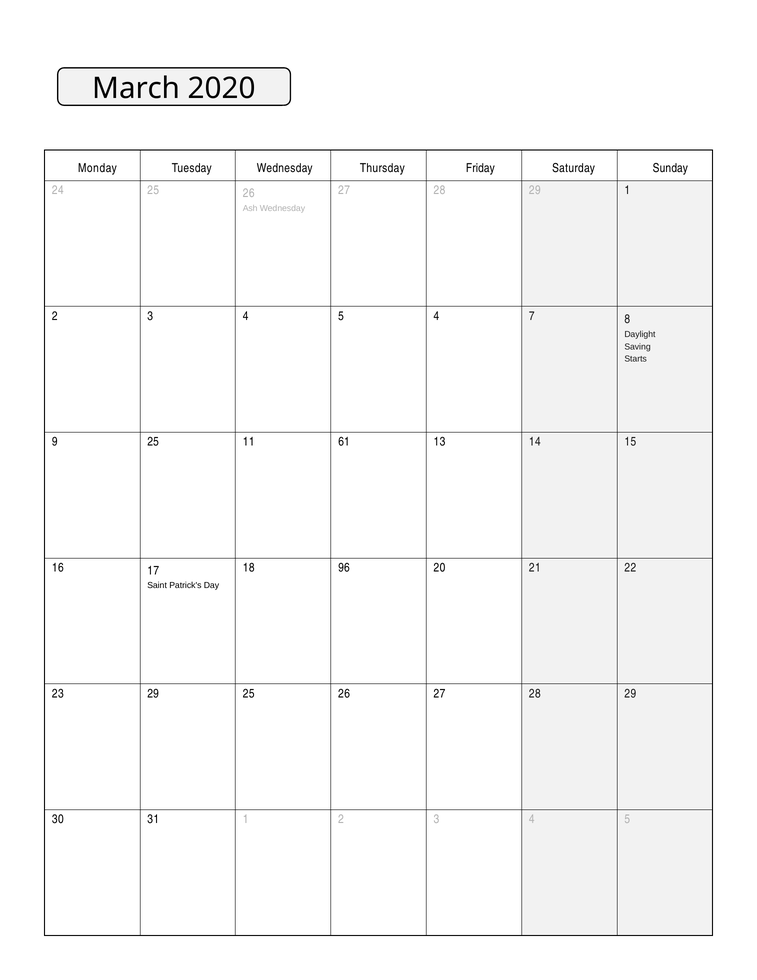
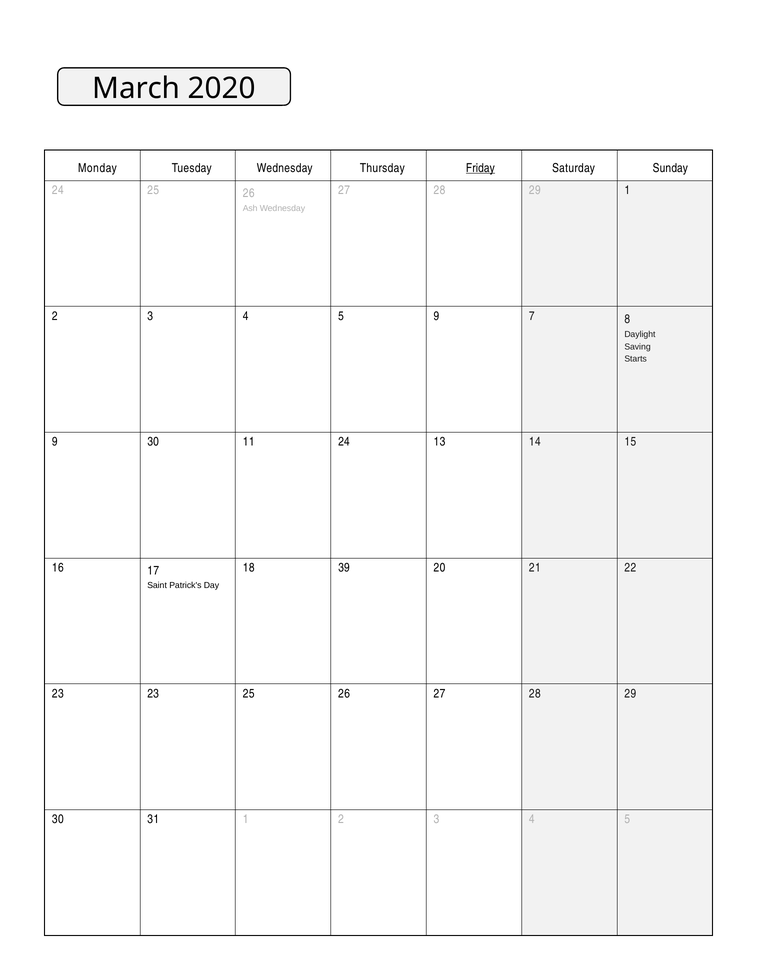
Friday underline: none -> present
5 4: 4 -> 9
9 25: 25 -> 30
11 61: 61 -> 24
96: 96 -> 39
23 29: 29 -> 23
